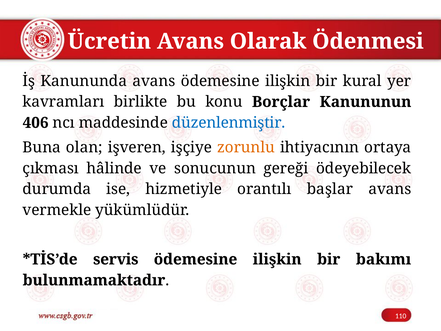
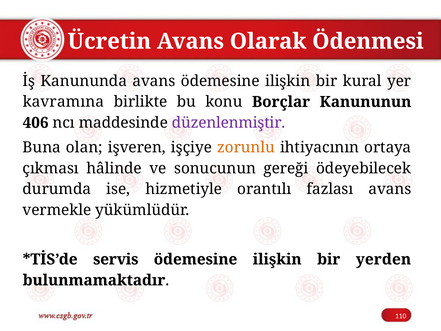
kavramları: kavramları -> kavramına
düzenlenmiştir colour: blue -> purple
başlar: başlar -> fazlası
bakımı: bakımı -> yerden
